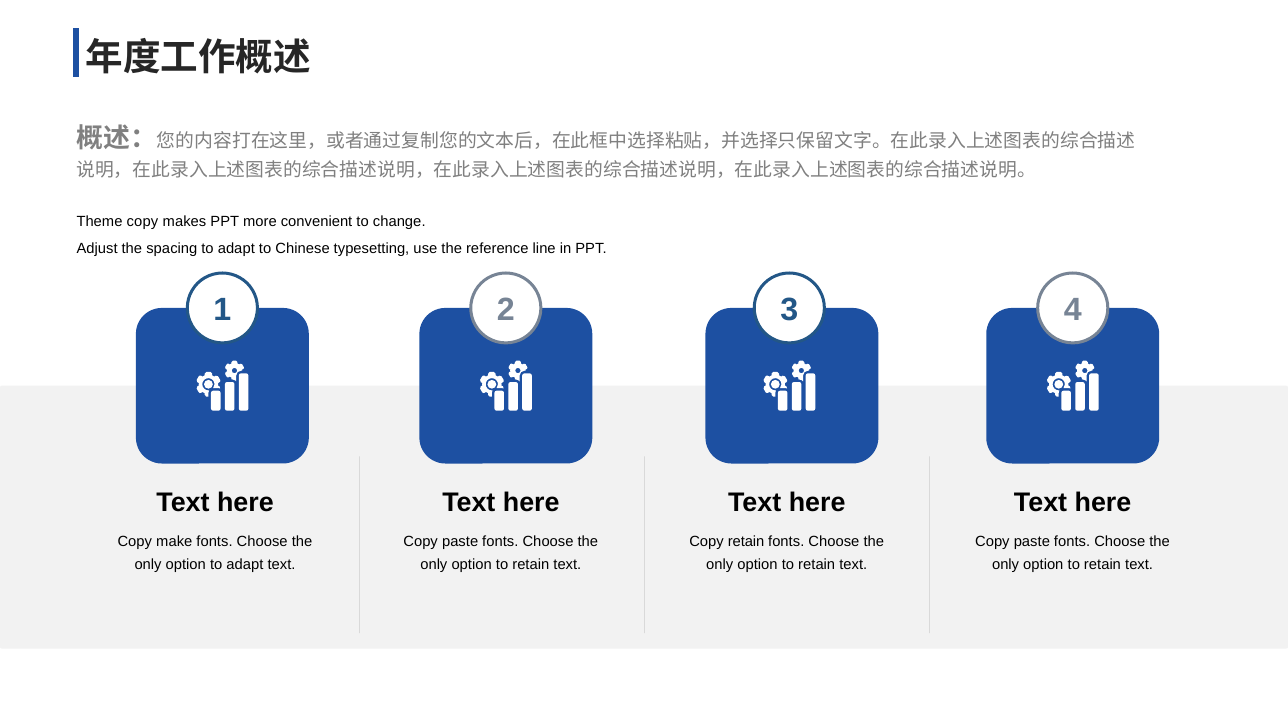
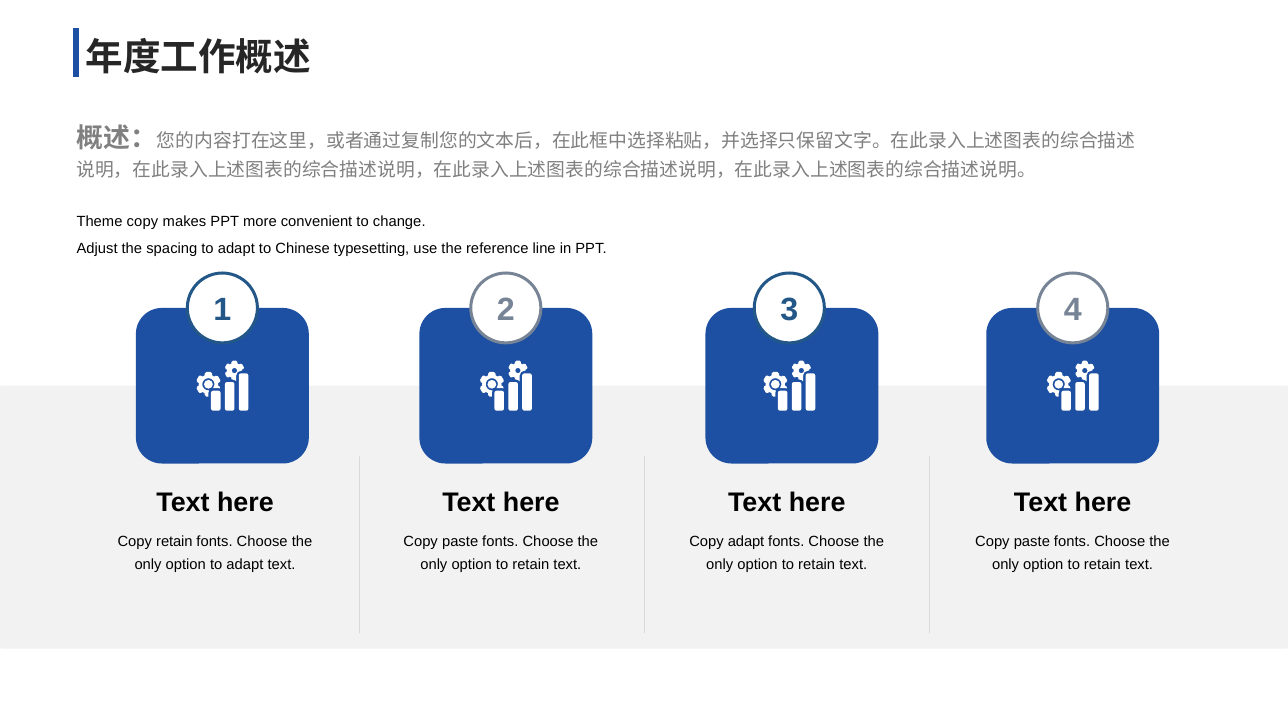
Copy make: make -> retain
Copy retain: retain -> adapt
